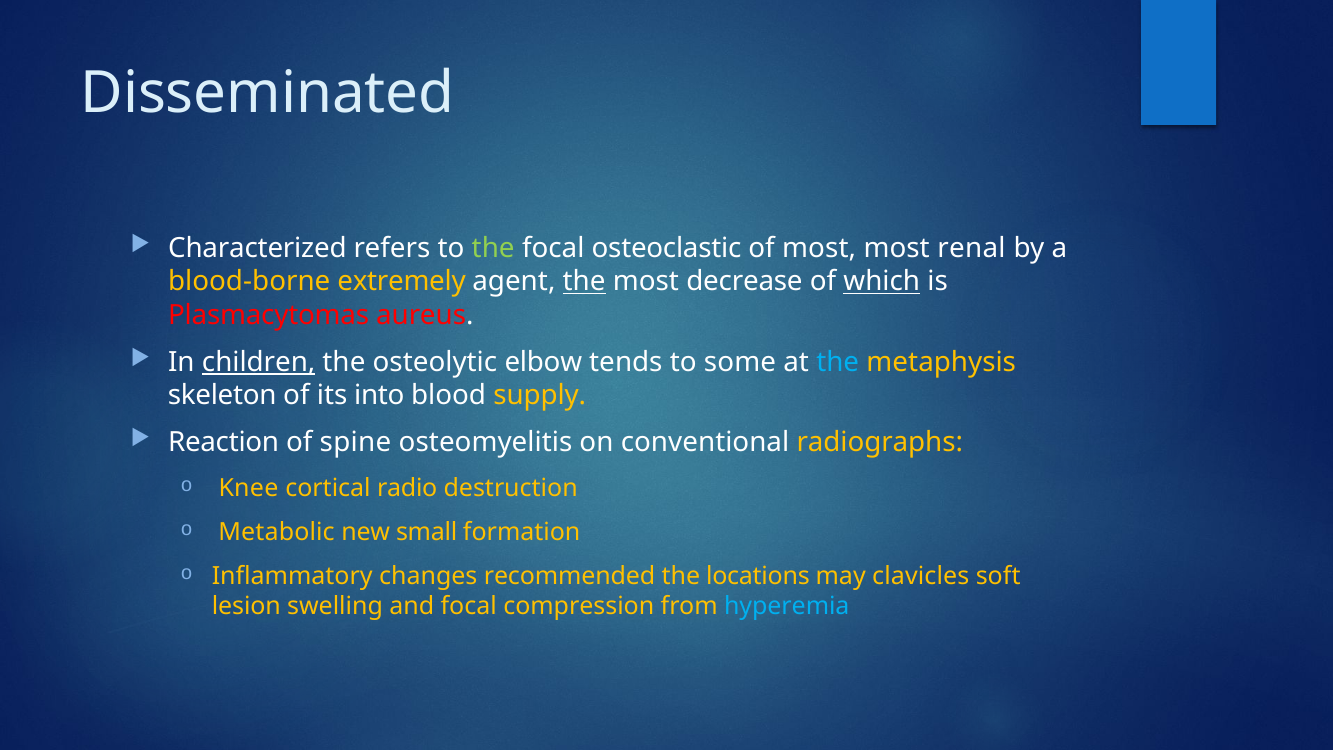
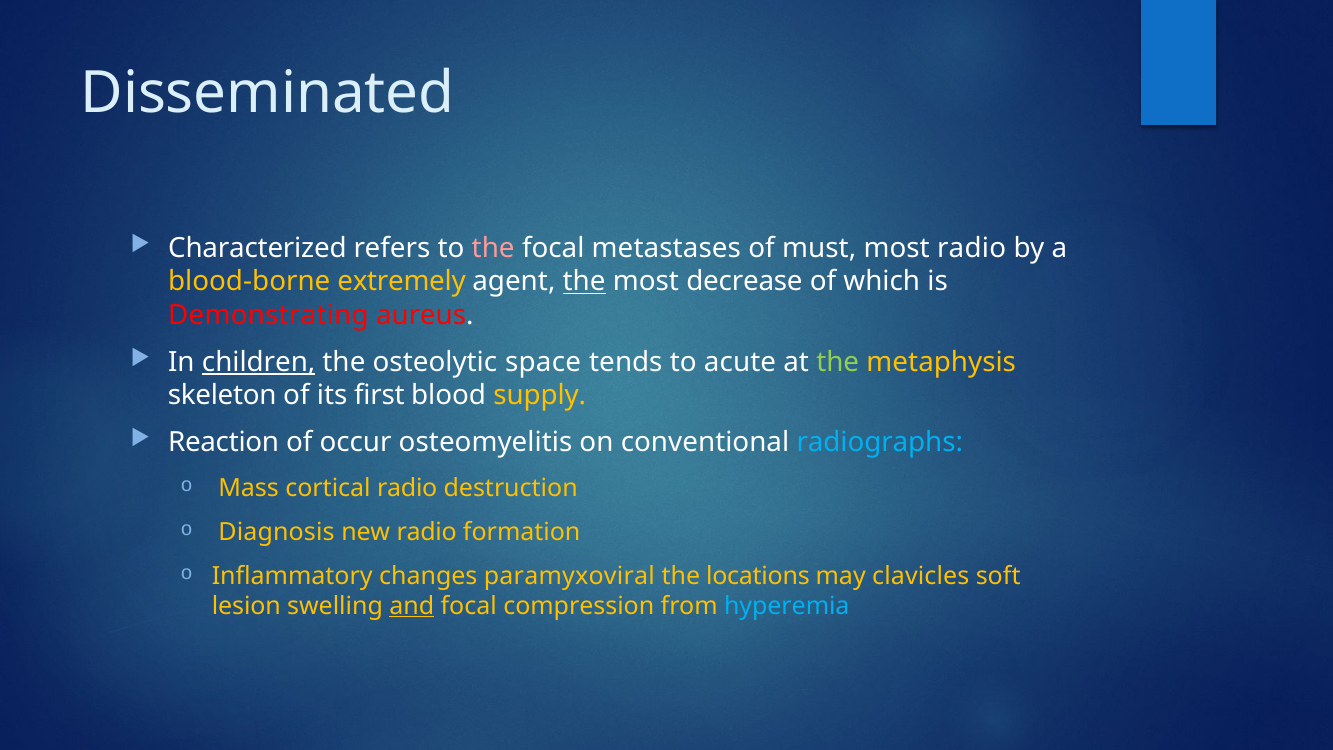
the at (493, 248) colour: light green -> pink
osteoclastic: osteoclastic -> metastases
of most: most -> must
most renal: renal -> radio
which underline: present -> none
Plasmacytomas: Plasmacytomas -> Demonstrating
elbow: elbow -> space
some: some -> acute
the at (838, 362) colour: light blue -> light green
into: into -> first
spine: spine -> occur
radiographs colour: yellow -> light blue
Knee: Knee -> Mass
Metabolic: Metabolic -> Diagnosis
new small: small -> radio
recommended: recommended -> paramyxoviral
and underline: none -> present
